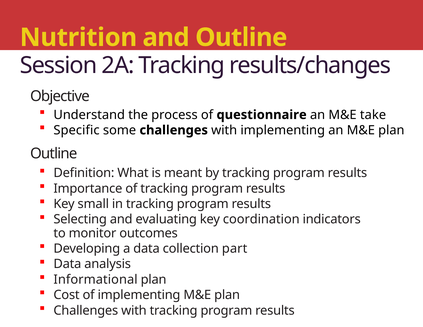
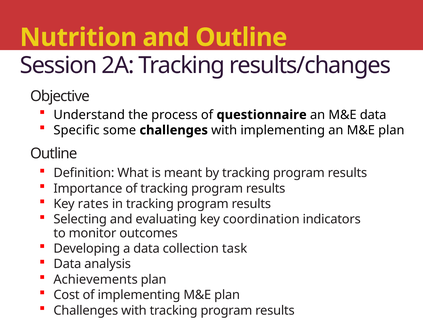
M&E take: take -> data
small: small -> rates
part: part -> task
Informational: Informational -> Achievements
